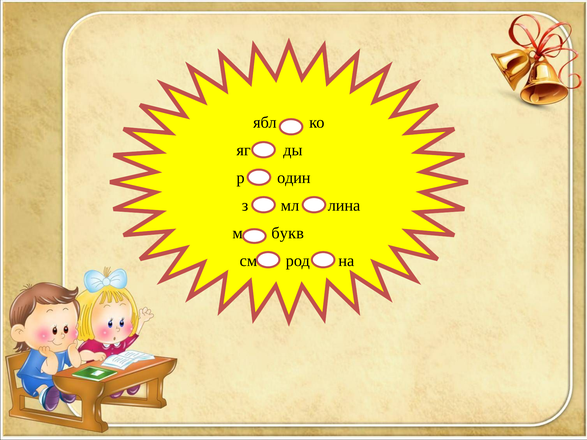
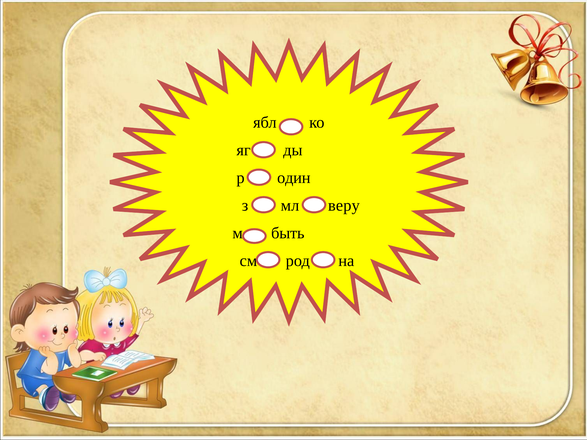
лина: лина -> веру
букв: букв -> быть
